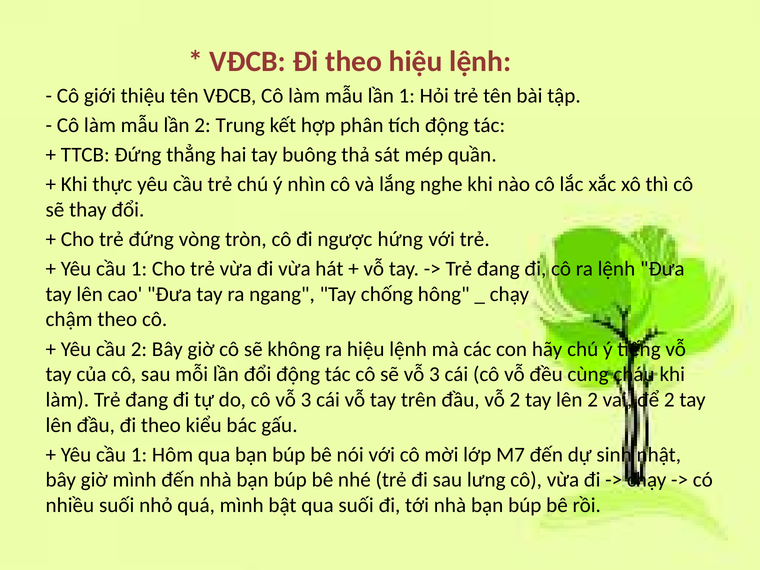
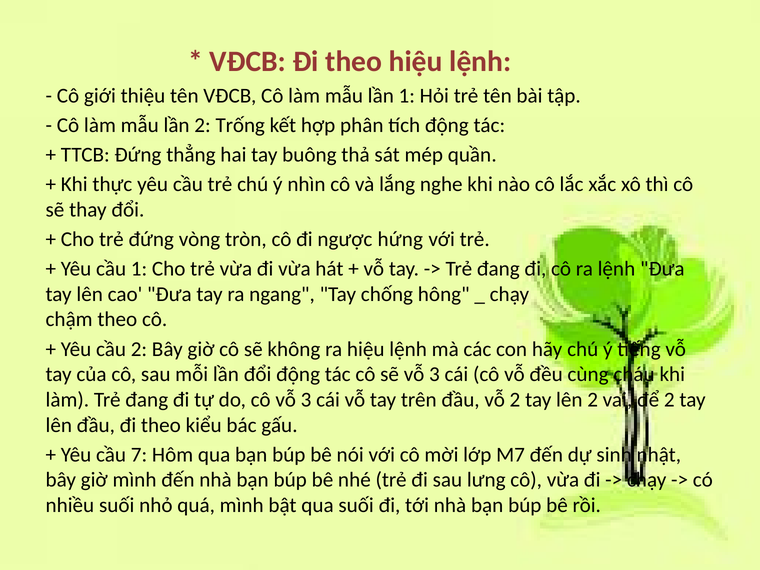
Trung: Trung -> Trống
1 at (139, 455): 1 -> 7
